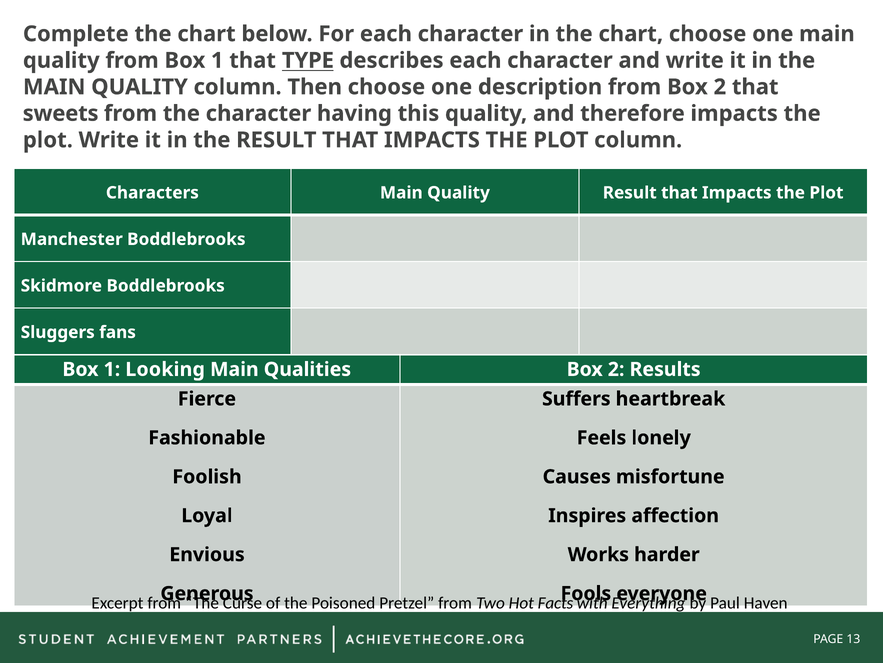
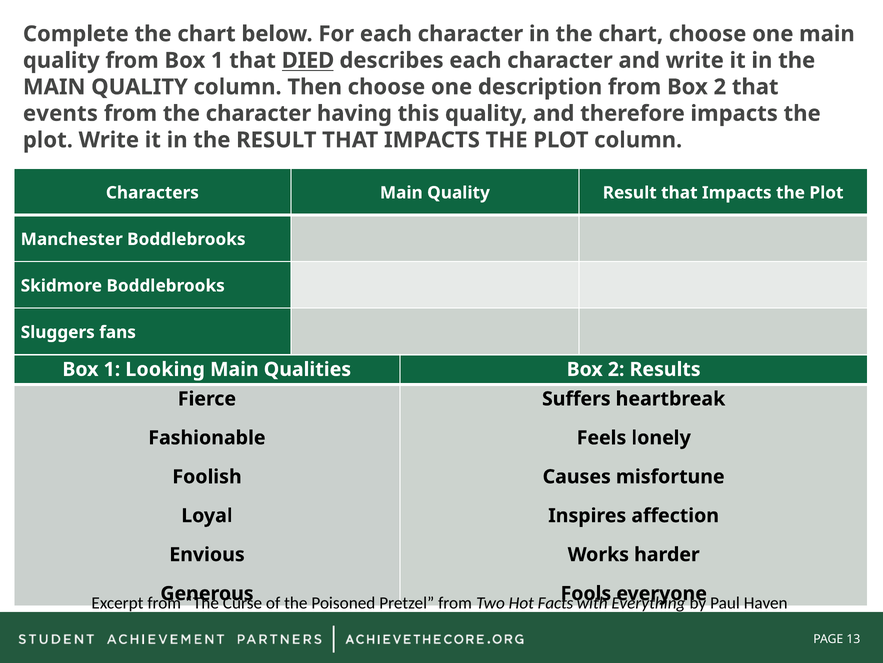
TYPE: TYPE -> DIED
sweets: sweets -> events
